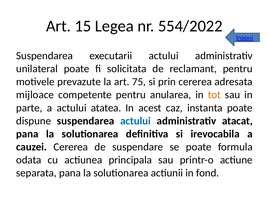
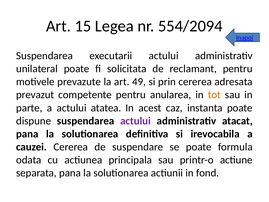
554/2022: 554/2022 -> 554/2094
75: 75 -> 49
mijloace: mijloace -> prevazut
actului at (135, 121) colour: blue -> purple
